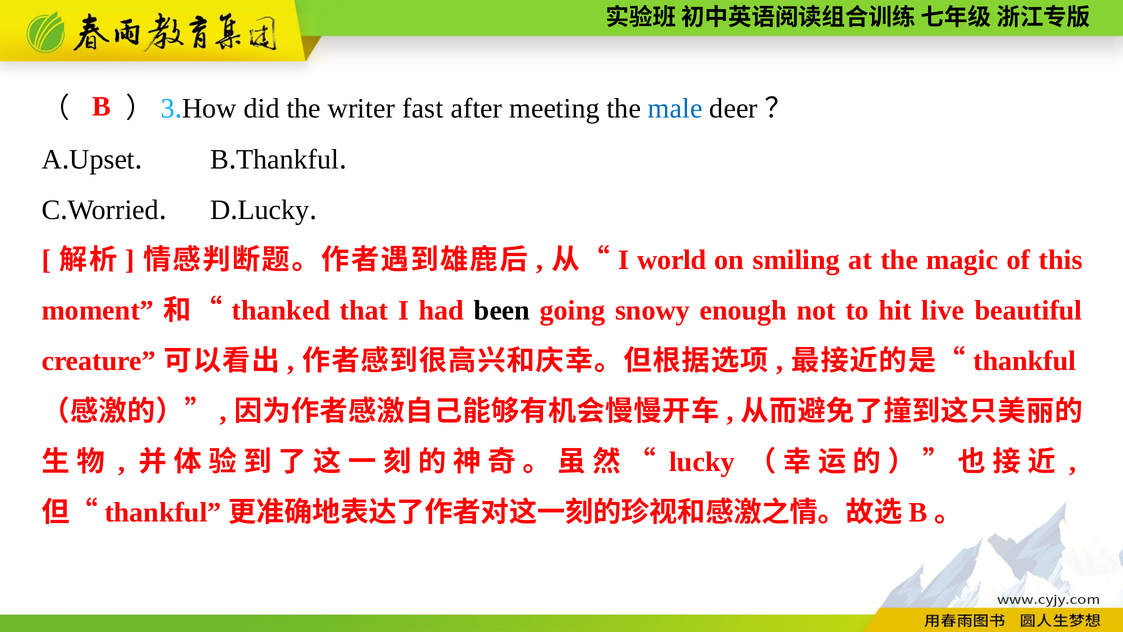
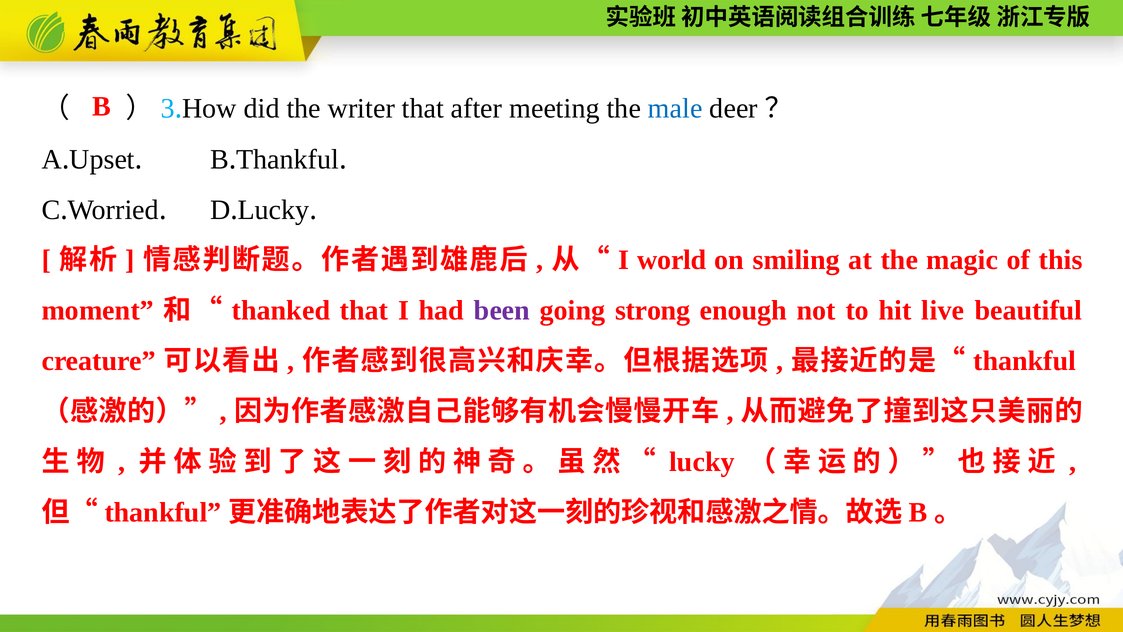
writer fast: fast -> that
been colour: black -> purple
snowy: snowy -> strong
